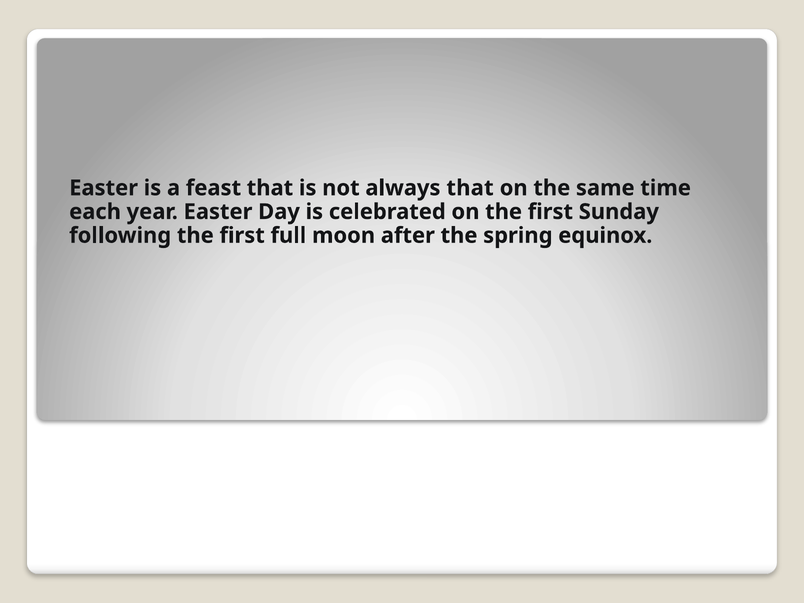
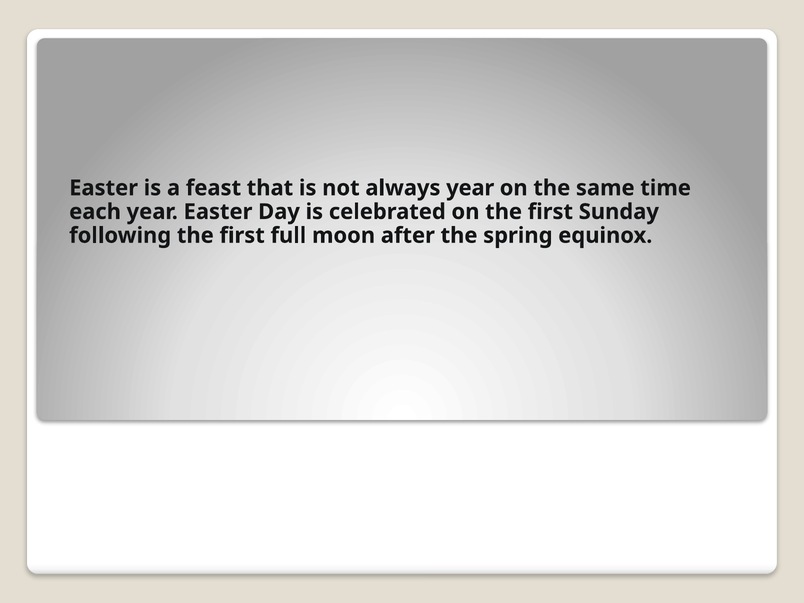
always that: that -> year
